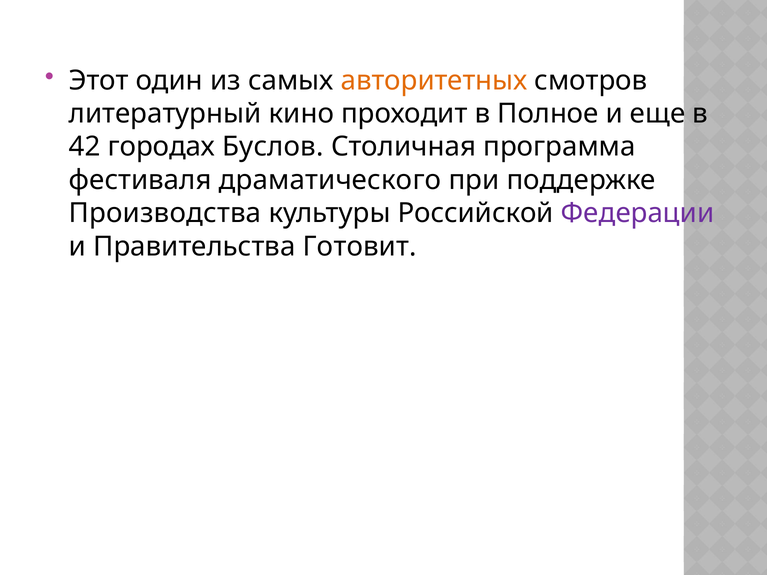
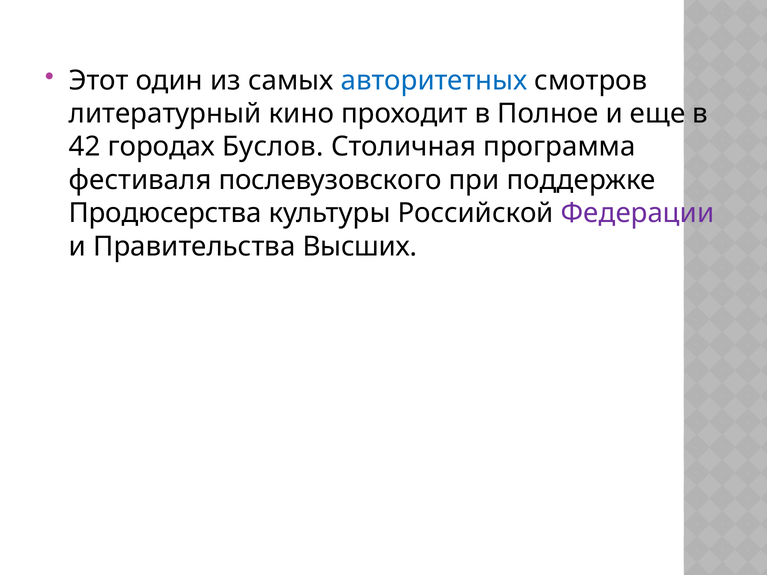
авторитетных colour: orange -> blue
драматического: драматического -> послевузовского
Производства: Производства -> Продюсерства
Готовит: Готовит -> Высших
